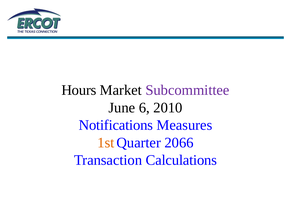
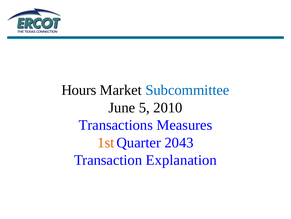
Subcommittee colour: purple -> blue
6: 6 -> 5
Notifications: Notifications -> Transactions
2066: 2066 -> 2043
Calculations: Calculations -> Explanation
